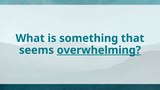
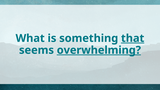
that underline: none -> present
